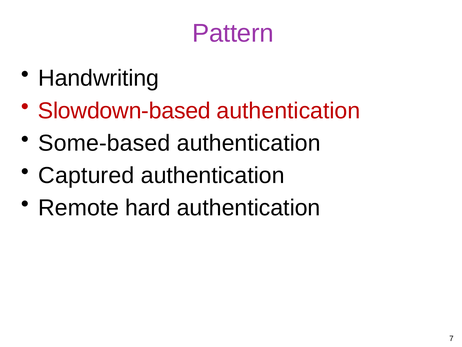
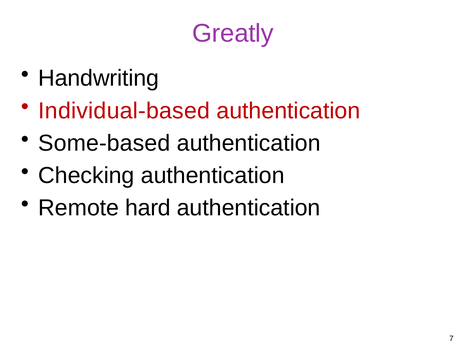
Pattern: Pattern -> Greatly
Slowdown-based: Slowdown-based -> Individual-based
Captured: Captured -> Checking
